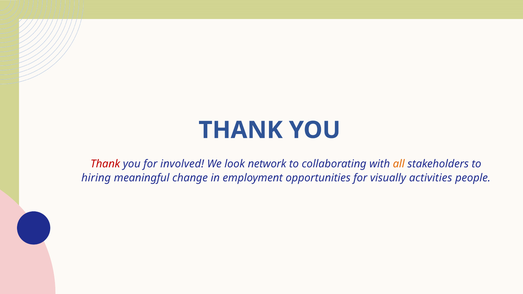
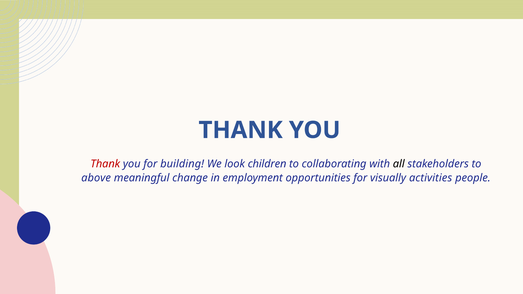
involved: involved -> building
network: network -> children
all colour: orange -> black
hiring: hiring -> above
